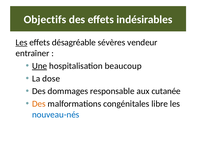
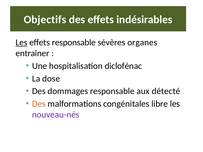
effets désagréable: désagréable -> responsable
vendeur: vendeur -> organes
Une underline: present -> none
beaucoup: beaucoup -> diclofénac
cutanée: cutanée -> détecté
nouveau-nés colour: blue -> purple
